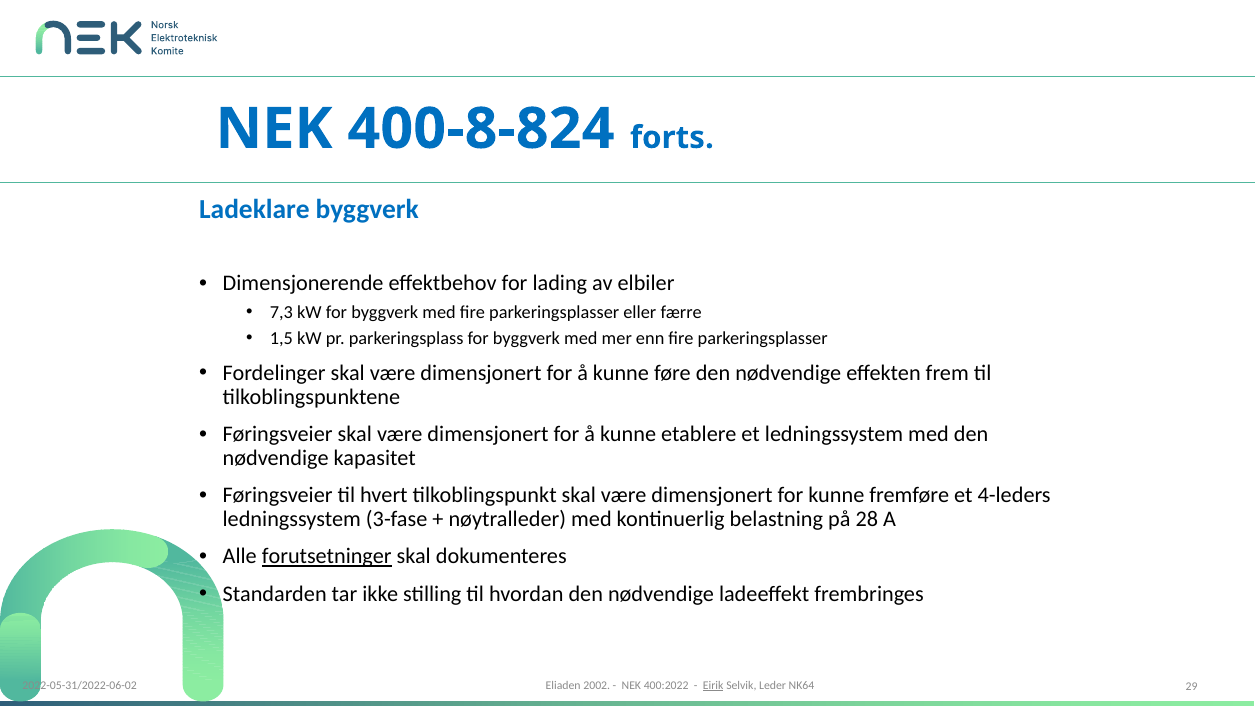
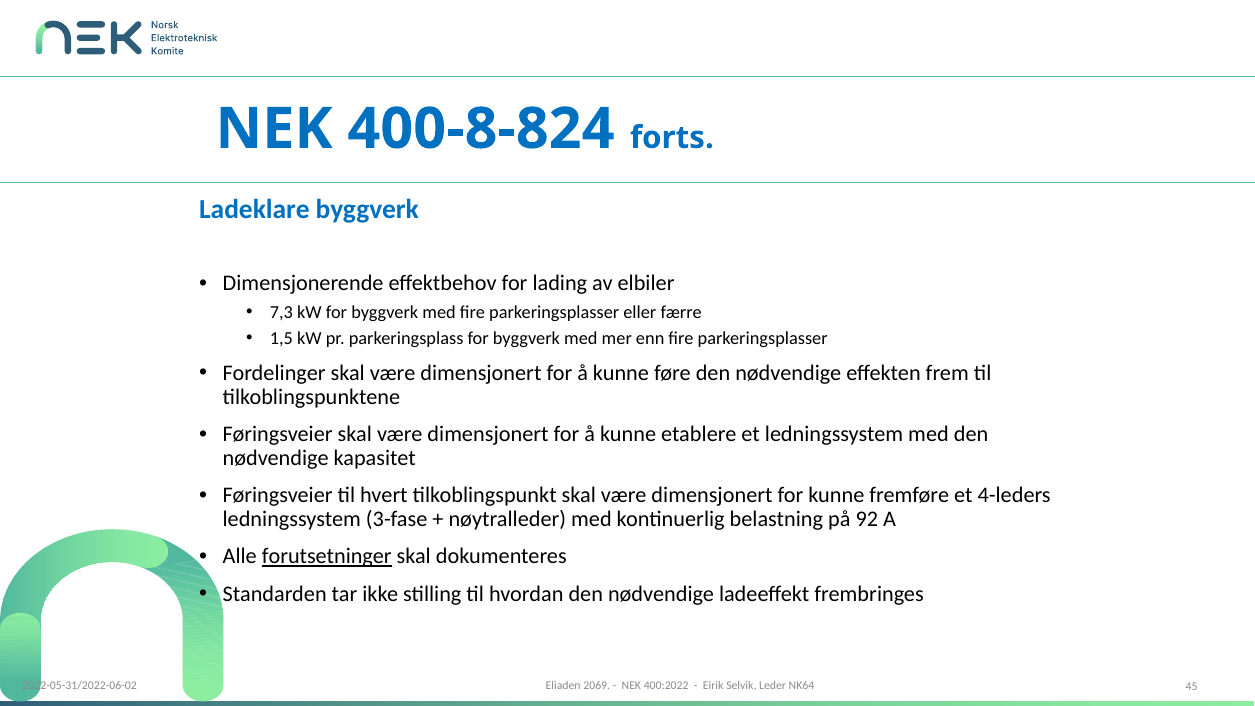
28: 28 -> 92
2002: 2002 -> 2069
Eirik underline: present -> none
29: 29 -> 45
